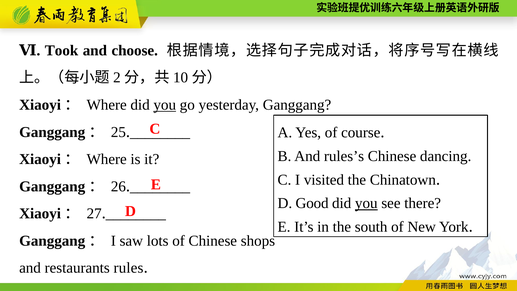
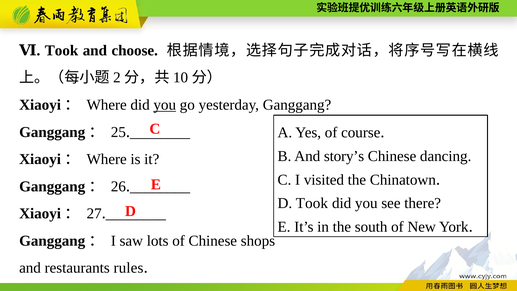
rules’s: rules’s -> story’s
D Good: Good -> Took
you at (366, 203) underline: present -> none
